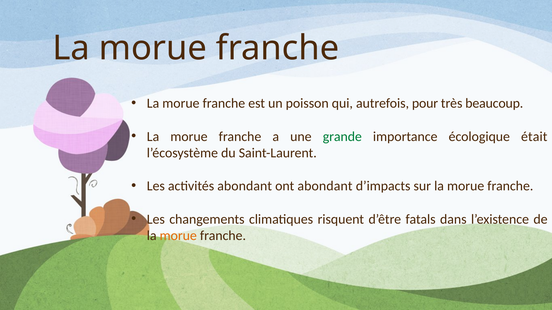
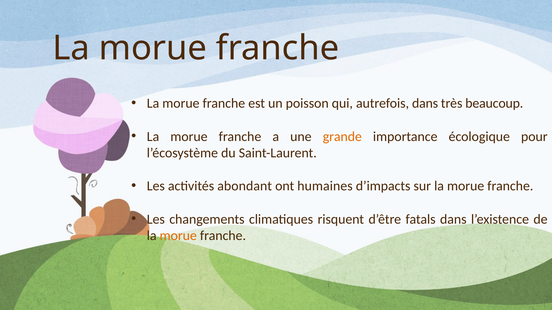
autrefois pour: pour -> dans
grande colour: green -> orange
était: était -> pour
ont abondant: abondant -> humaines
